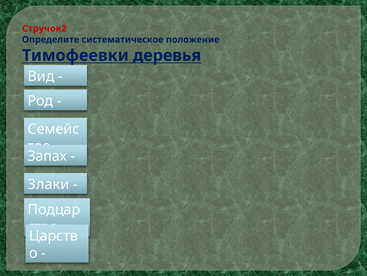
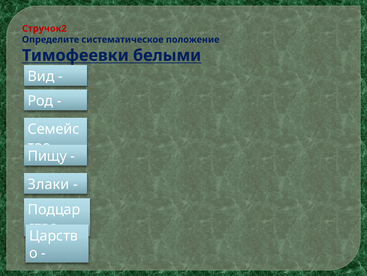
деревья: деревья -> белыми
Запах: Запах -> Пищу
